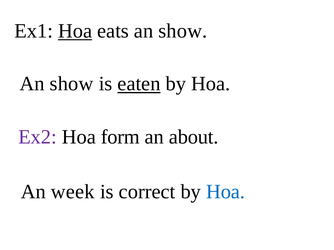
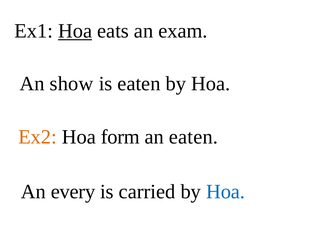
eats an show: show -> exam
eaten at (139, 84) underline: present -> none
Ex2 colour: purple -> orange
an about: about -> eaten
week: week -> every
correct: correct -> carried
